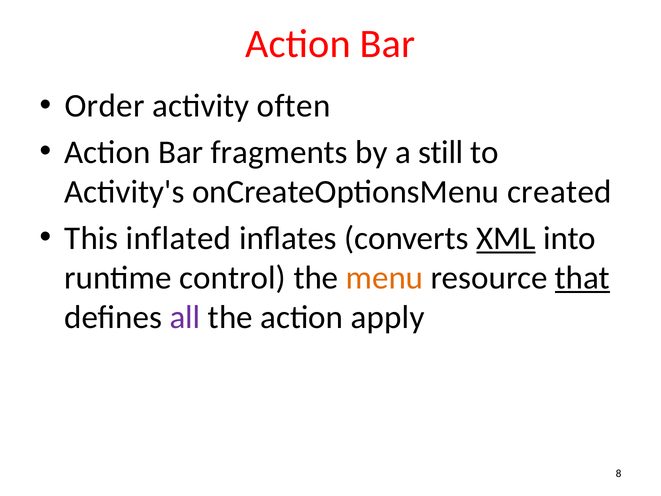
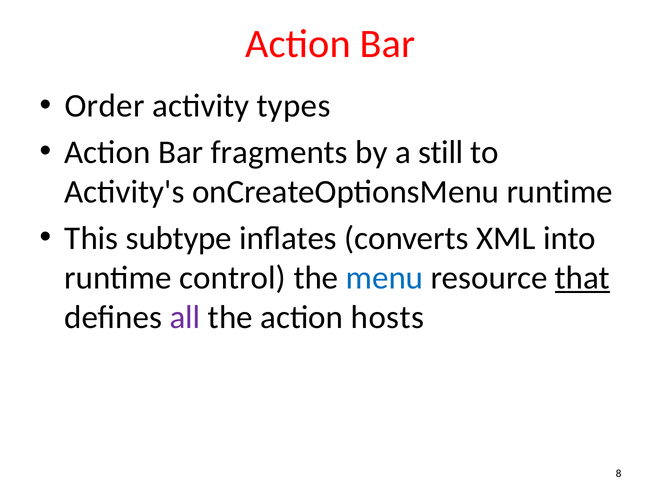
often: often -> types
onCreateOptionsMenu created: created -> runtime
inflated: inflated -> subtype
XML underline: present -> none
menu colour: orange -> blue
apply: apply -> hosts
